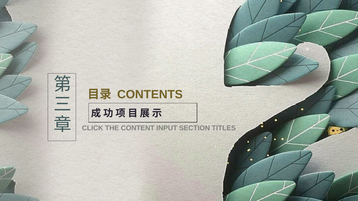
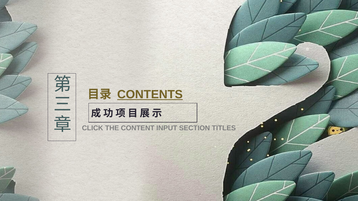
CONTENTS underline: none -> present
